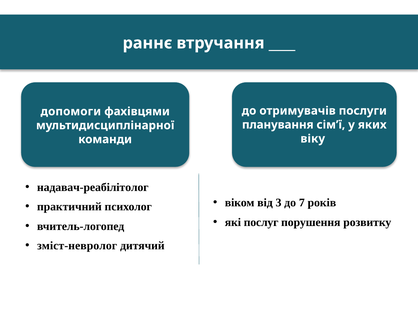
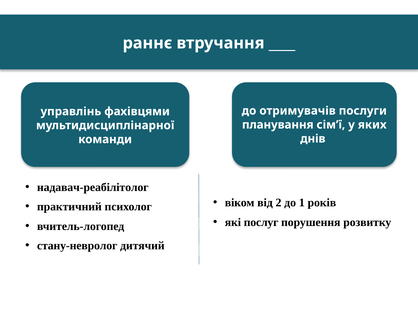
допомоги: допомоги -> управлінь
віку: віку -> днів
3: 3 -> 2
7: 7 -> 1
зміст-невролог: зміст-невролог -> стану-невролог
